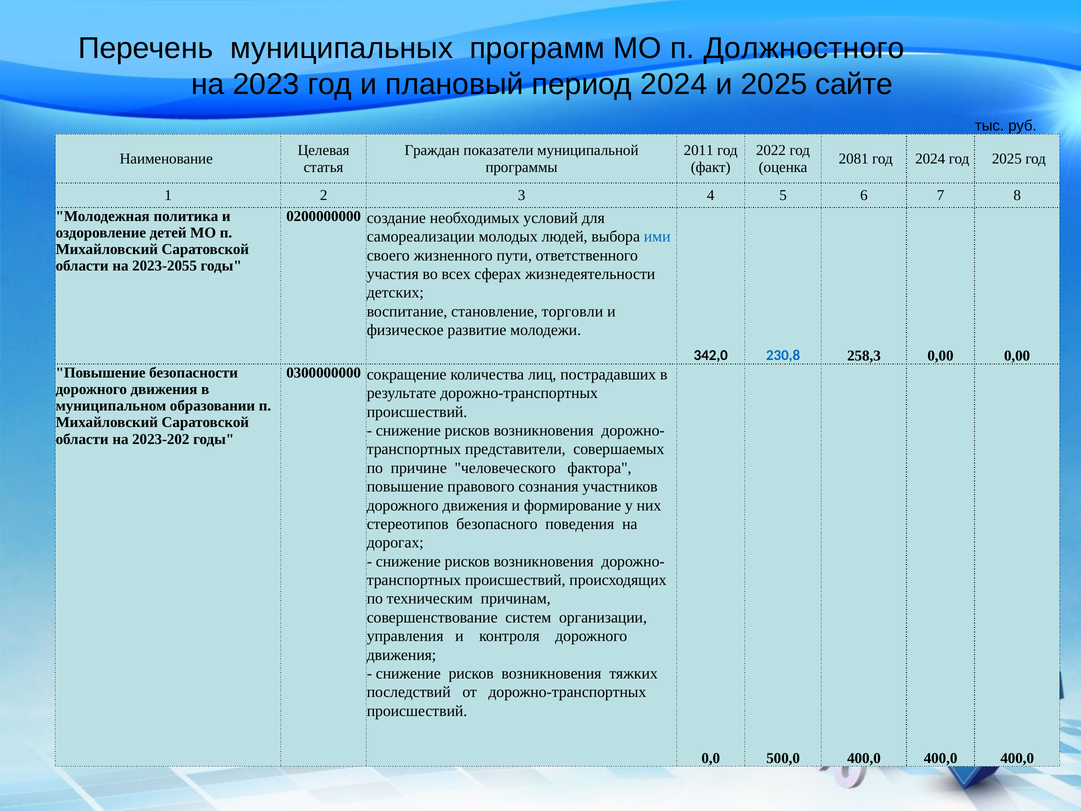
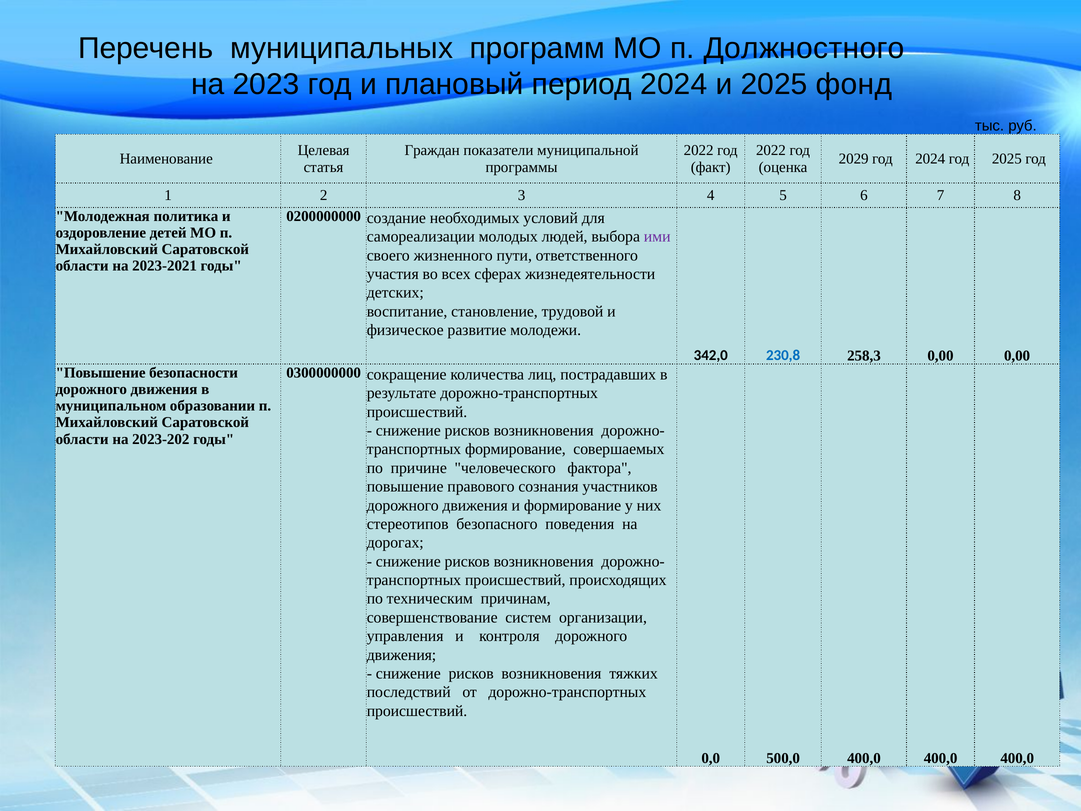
сайте: сайте -> фонд
2011 at (699, 150): 2011 -> 2022
2081: 2081 -> 2029
ими colour: blue -> purple
2023-2055: 2023-2055 -> 2023-2021
торговли: торговли -> трудовой
представители at (515, 449): представители -> формирование
